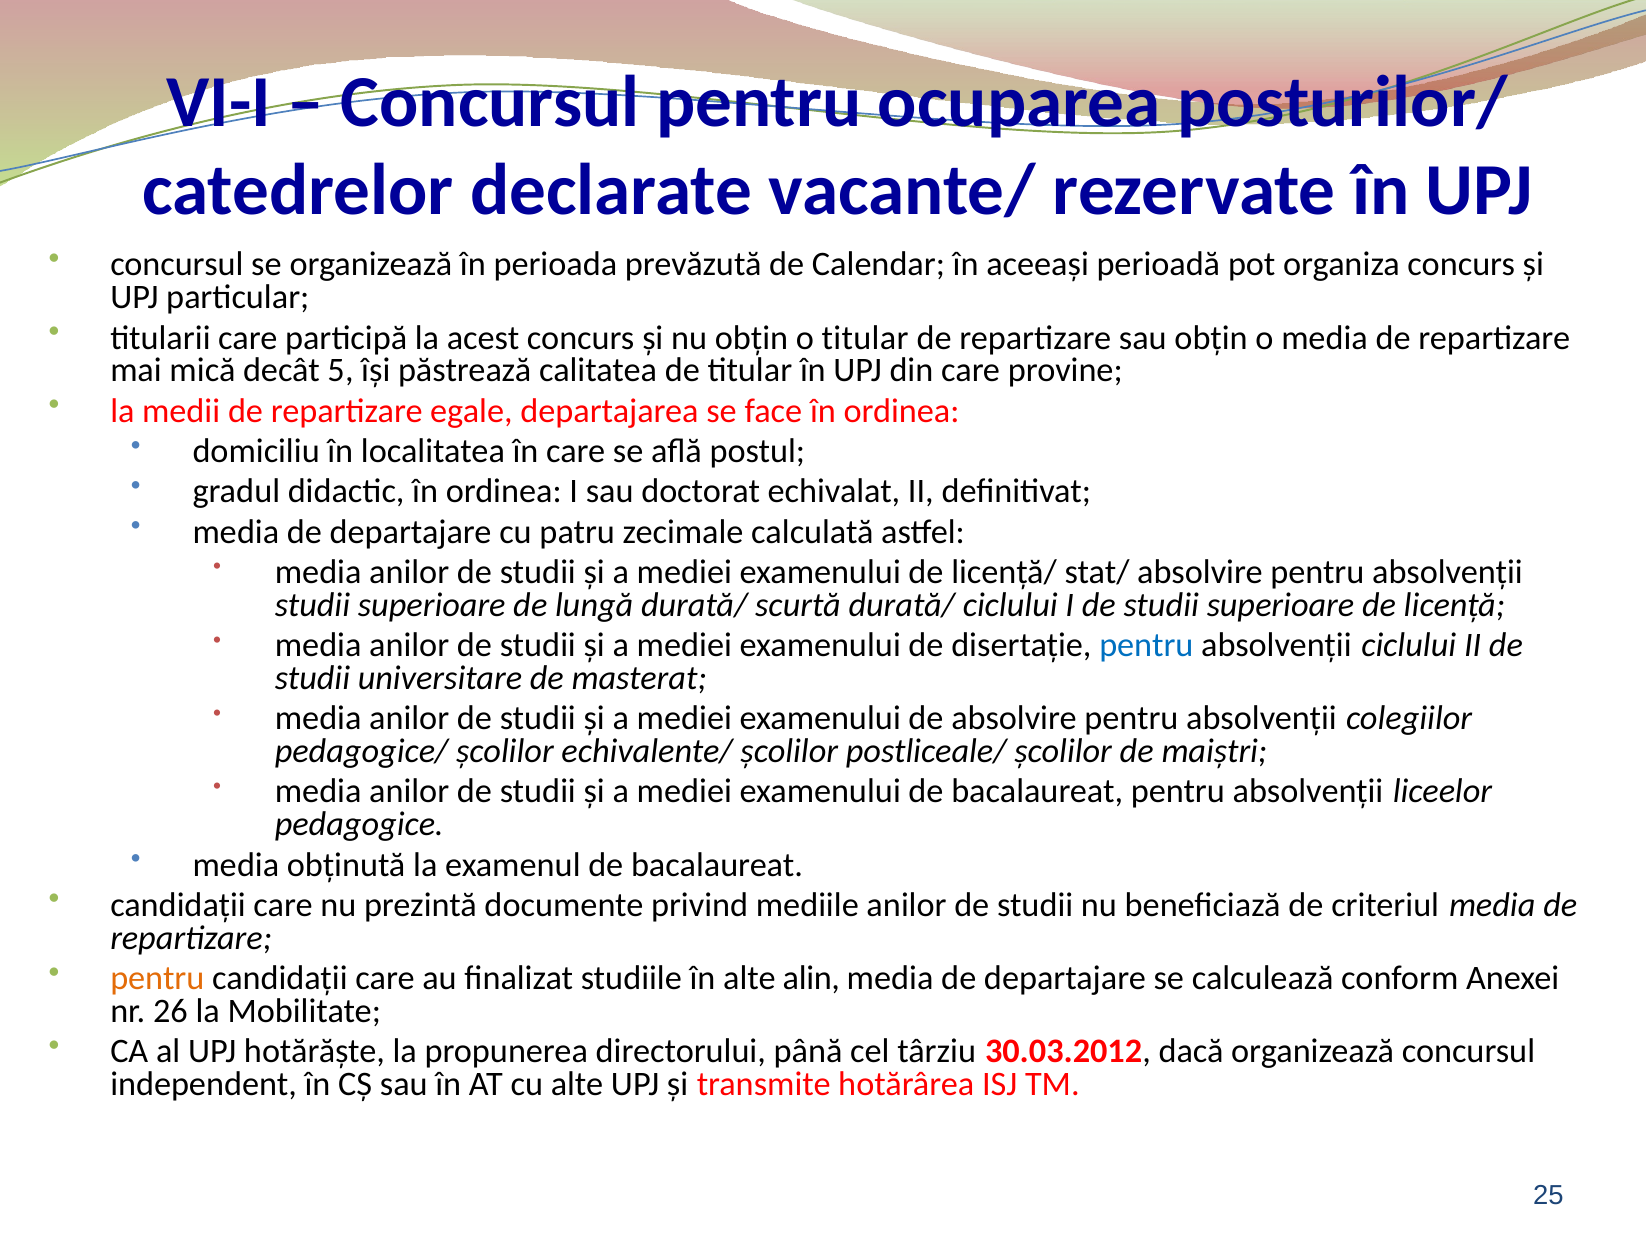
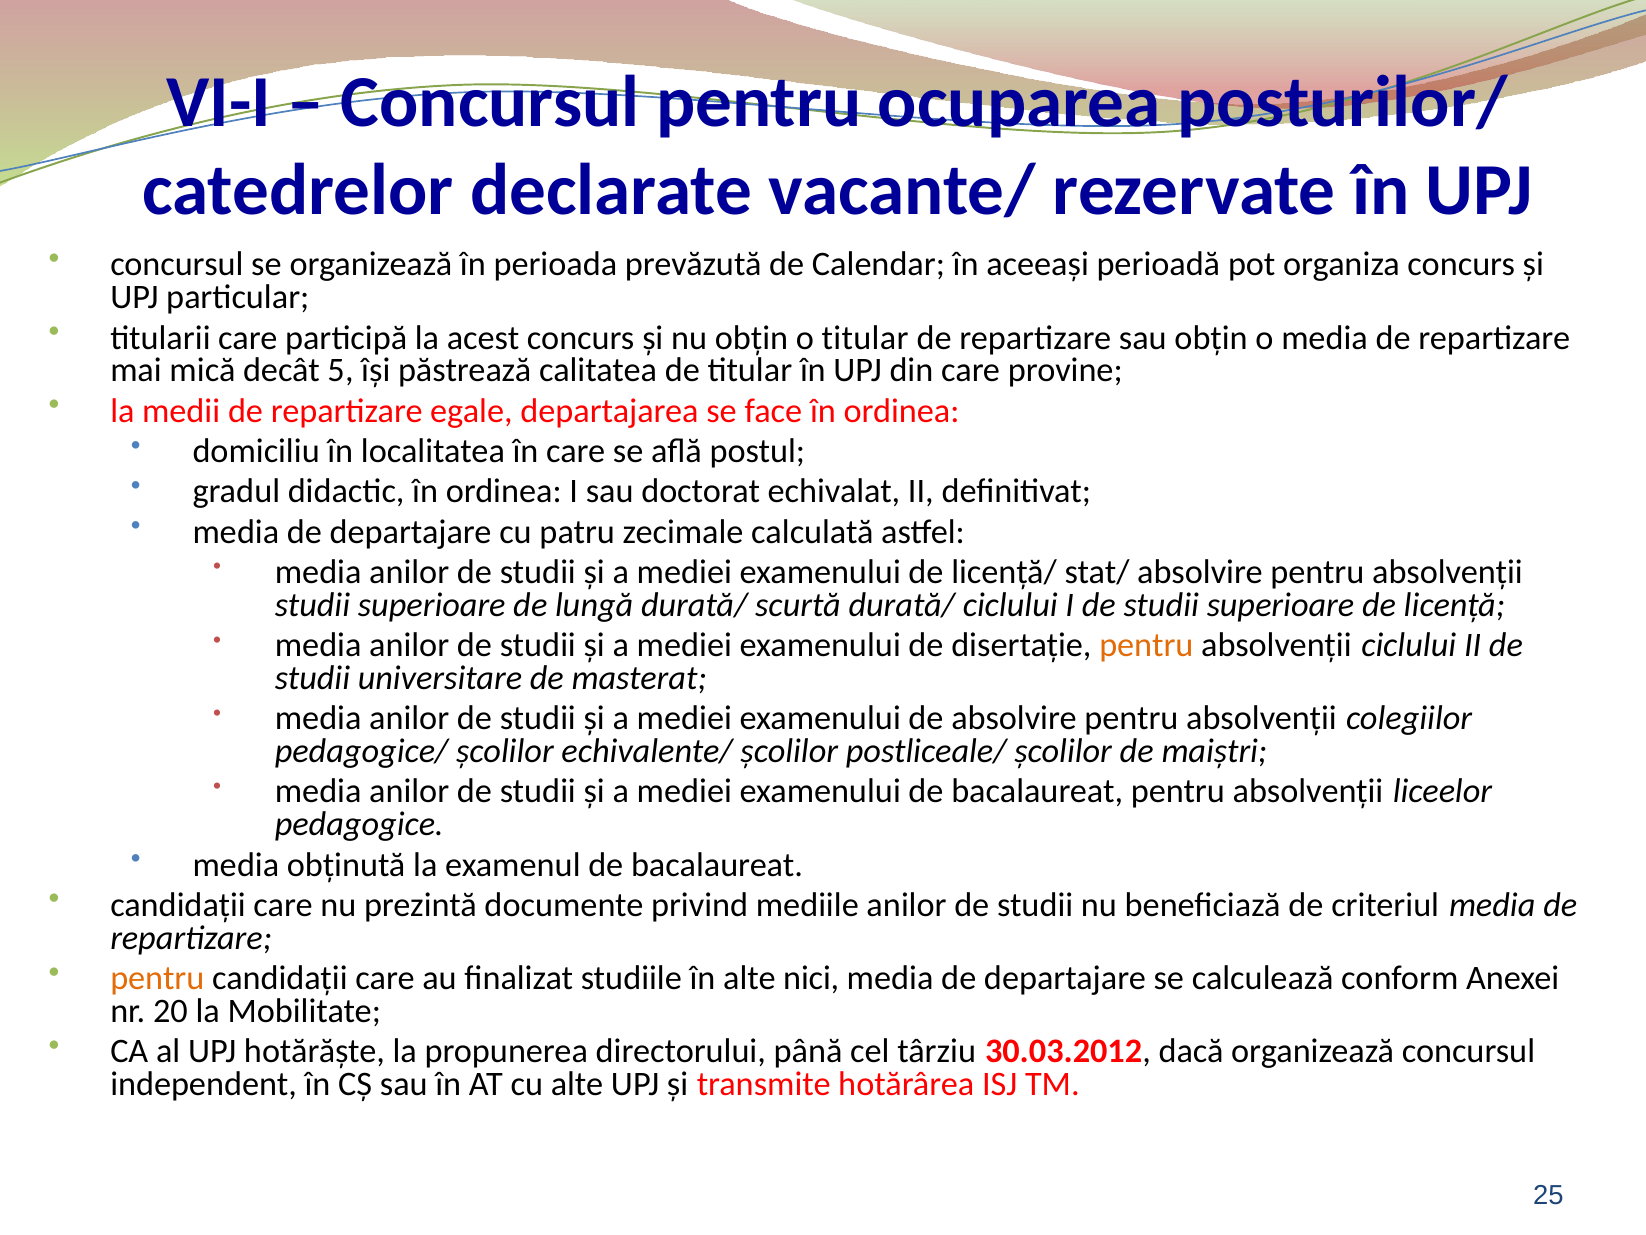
pentru at (1146, 645) colour: blue -> orange
alin: alin -> nici
26: 26 -> 20
